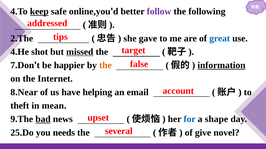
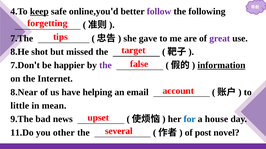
addressed: addressed -> forgetting
2.The: 2.The -> 7.The
great colour: blue -> purple
4.He: 4.He -> 8.He
missed underline: present -> none
the at (105, 66) colour: orange -> purple
theft: theft -> little
bad underline: present -> none
shape: shape -> house
25.Do: 25.Do -> 11.Do
needs: needs -> other
give: give -> post
